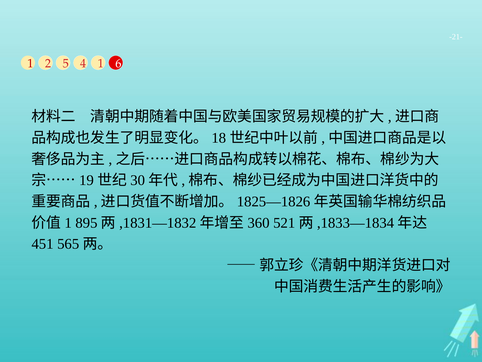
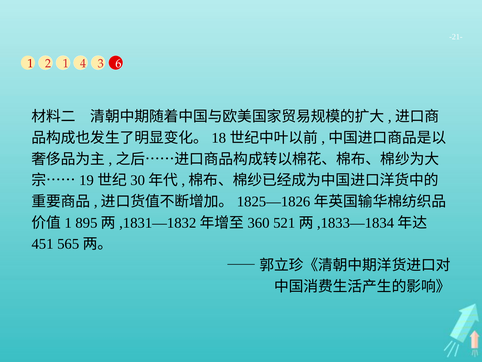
2 5: 5 -> 1
4 1: 1 -> 3
